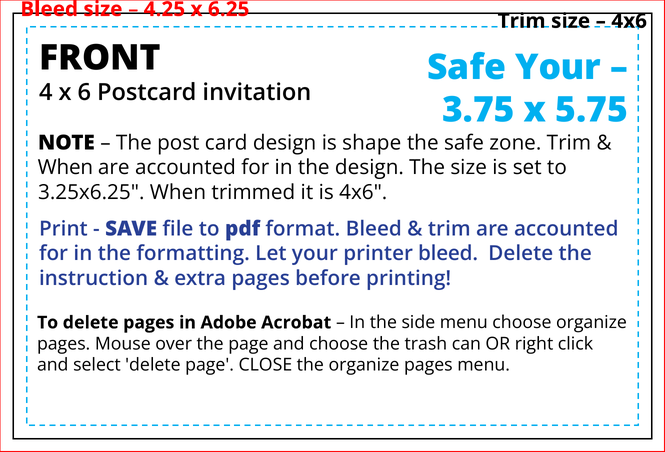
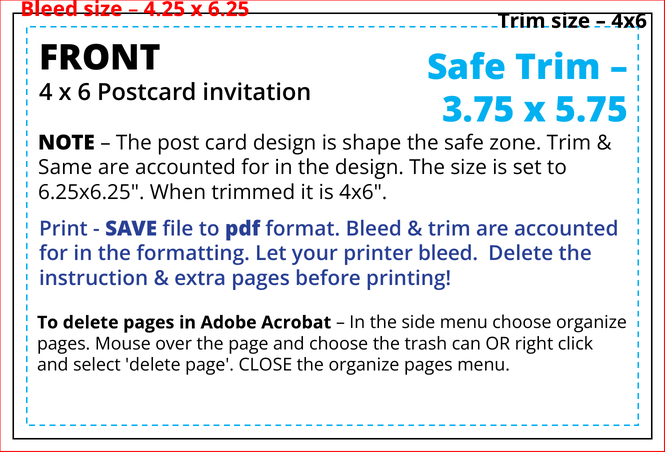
Safe Your: Your -> Trim
When at (65, 168): When -> Same
3.25x6.25: 3.25x6.25 -> 6.25x6.25
